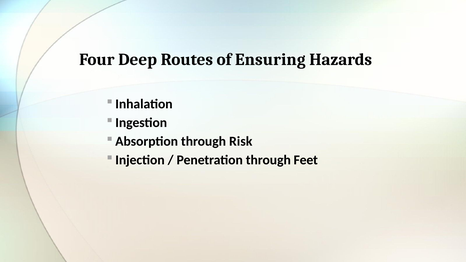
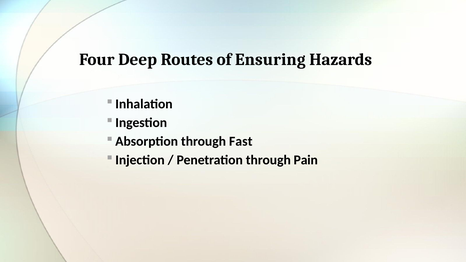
Risk: Risk -> Fast
Feet: Feet -> Pain
